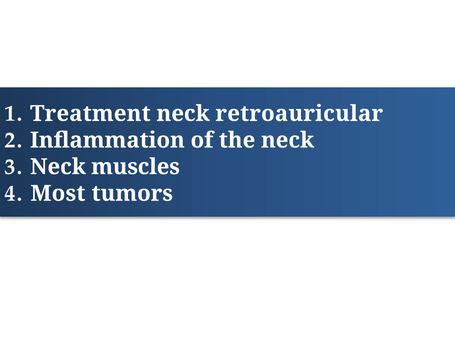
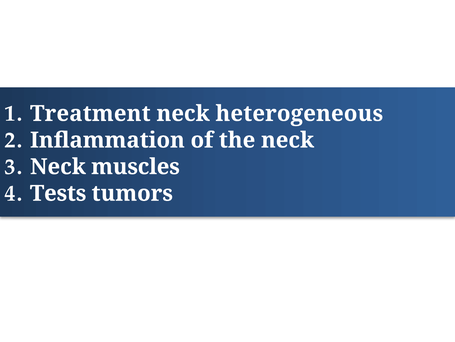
retroauricular: retroauricular -> heterogeneous
Most: Most -> Tests
